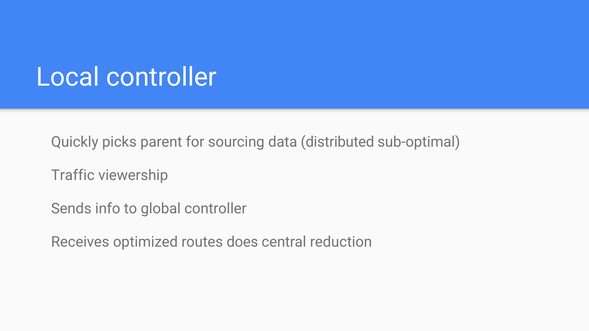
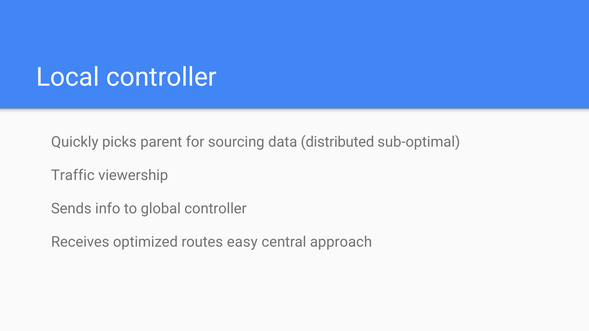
does: does -> easy
reduction: reduction -> approach
